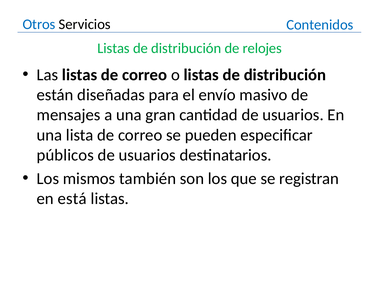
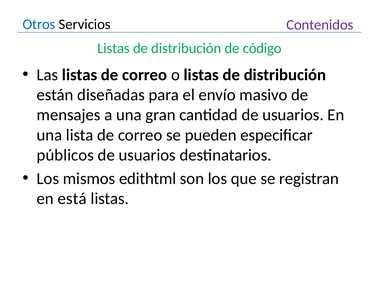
Contenidos colour: blue -> purple
relojes: relojes -> código
también: también -> edithtml
